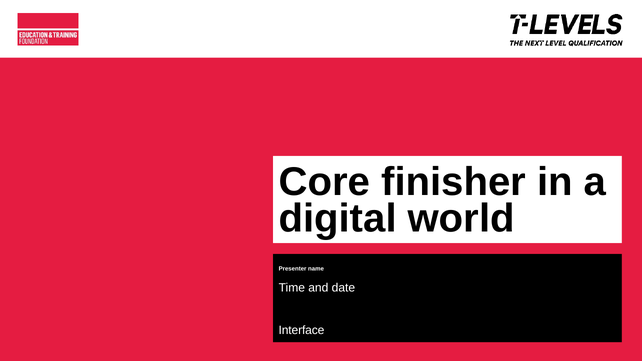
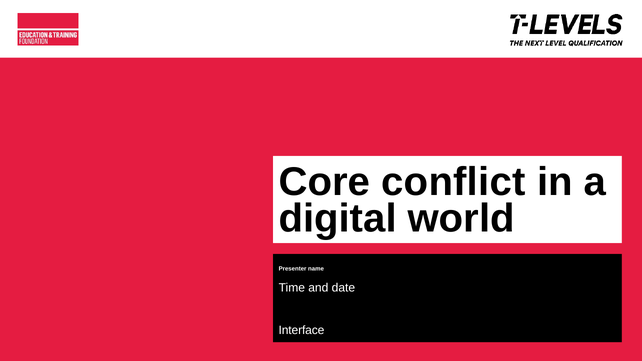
finisher: finisher -> conflict
